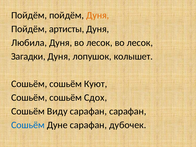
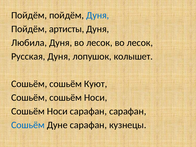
Дуня at (98, 15) colour: orange -> blue
Загадки: Загадки -> Русская
Сошьём сошьём Сдох: Сдох -> Носи
Виду at (57, 111): Виду -> Носи
дубочек: дубочек -> кузнецы
